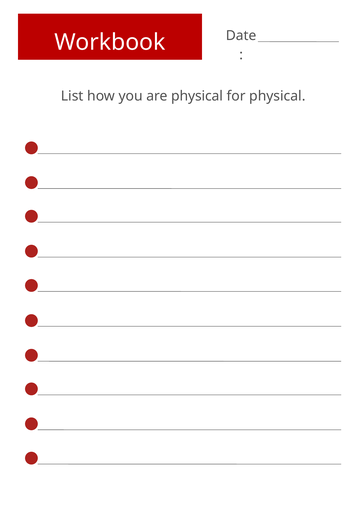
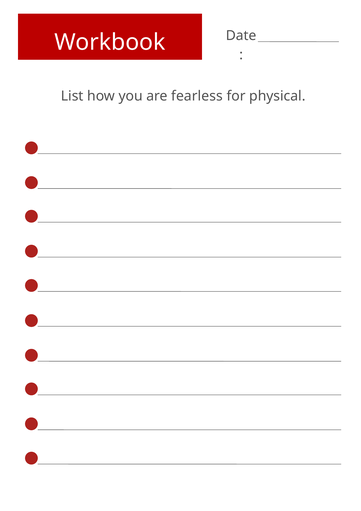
are physical: physical -> fearless
